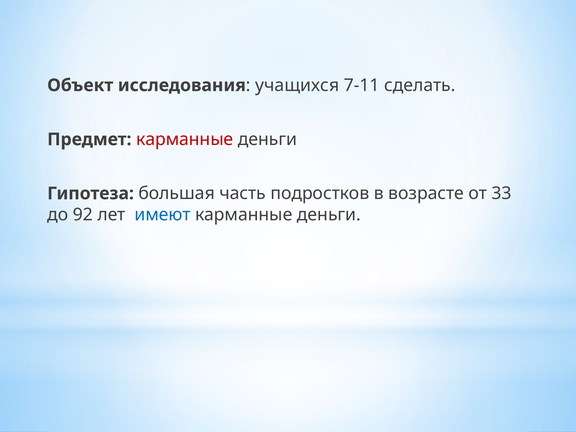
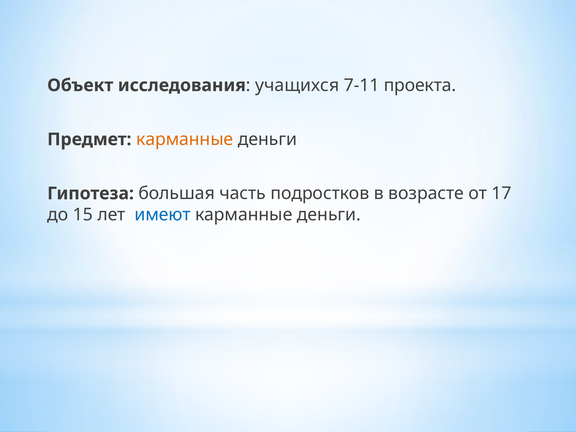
сделать: сделать -> проекта
карманные at (185, 139) colour: red -> orange
33: 33 -> 17
92: 92 -> 15
